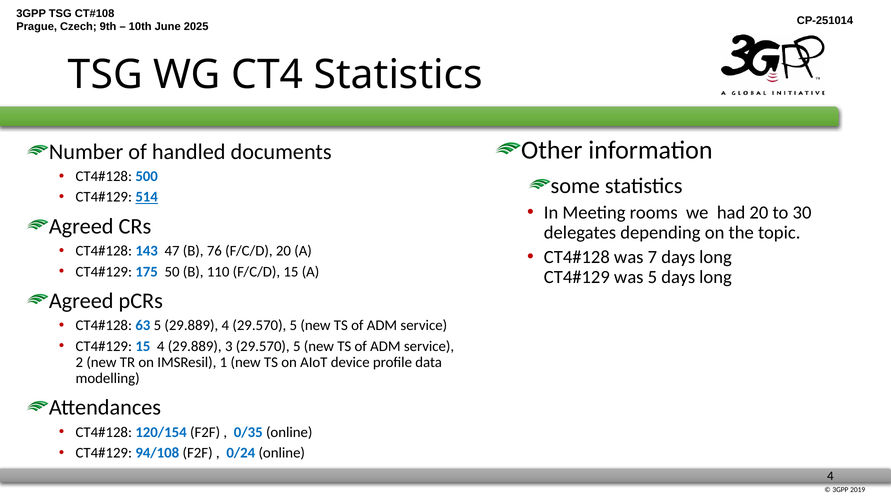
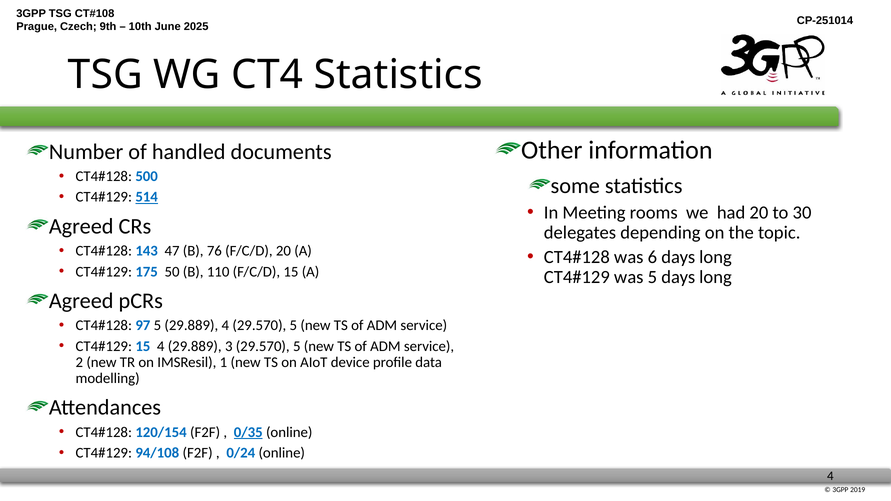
7: 7 -> 6
63: 63 -> 97
0/35 underline: none -> present
